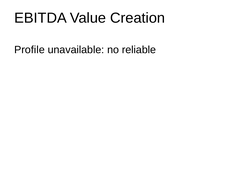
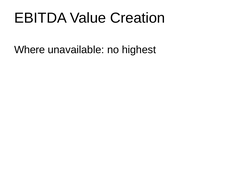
Profile: Profile -> Where
reliable: reliable -> highest
